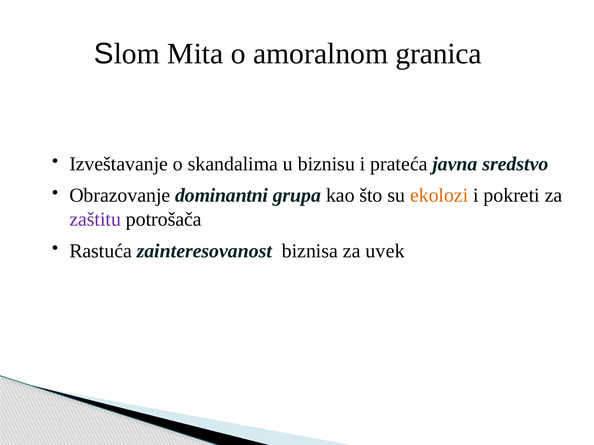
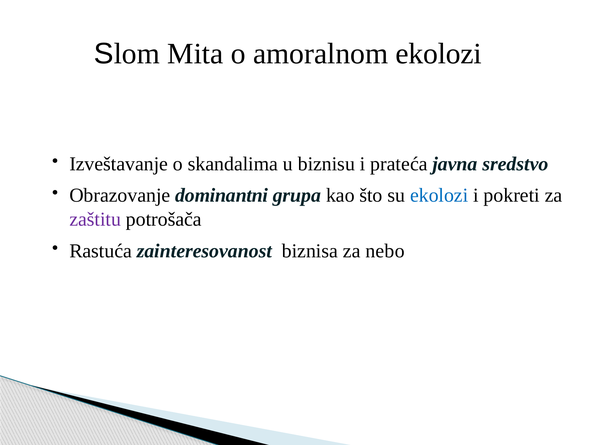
amoralnom granica: granica -> ekolozi
ekolozi at (439, 196) colour: orange -> blue
uvek: uvek -> nebo
